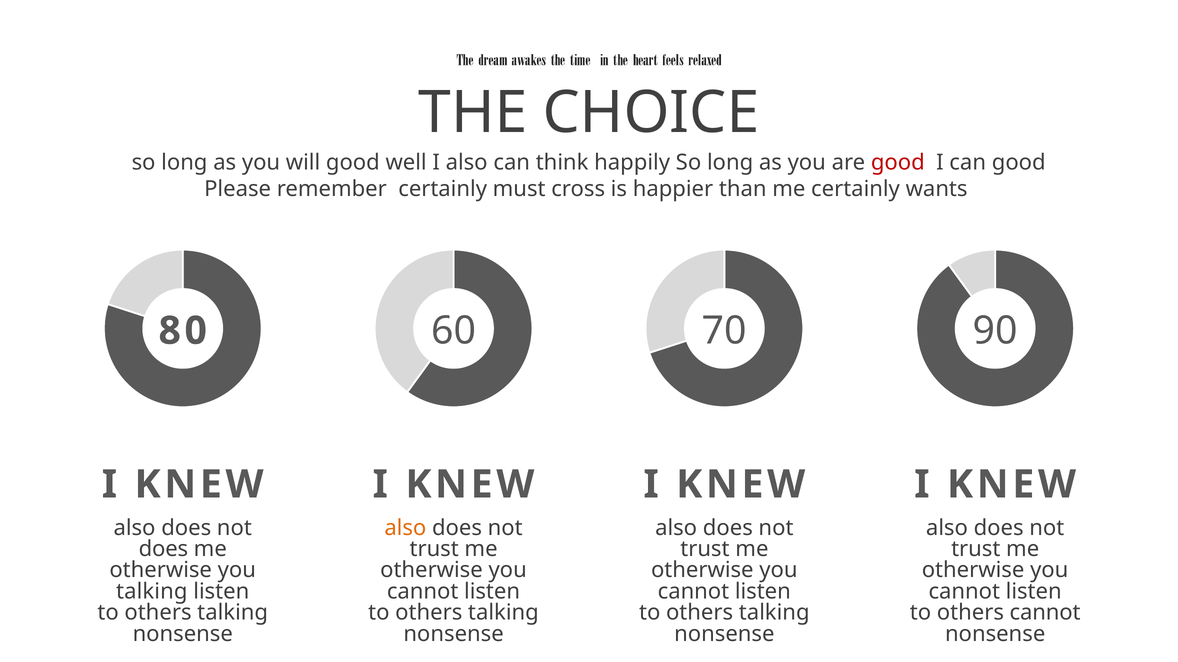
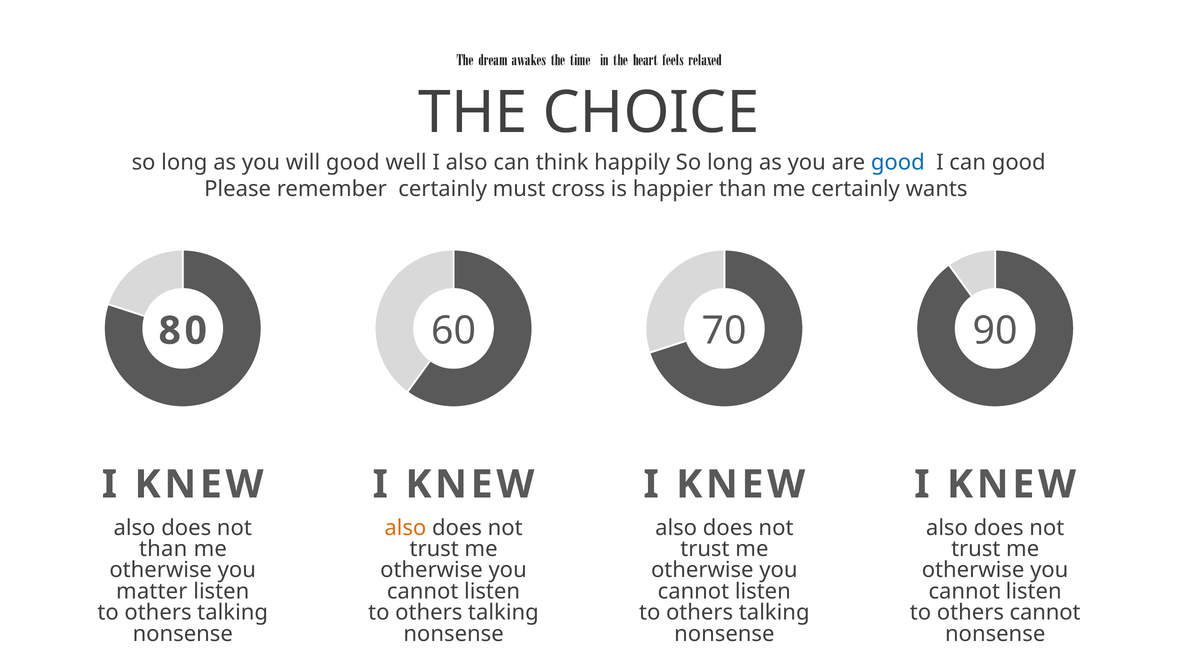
good at (898, 163) colour: red -> blue
does at (163, 549): does -> than
talking at (152, 592): talking -> matter
